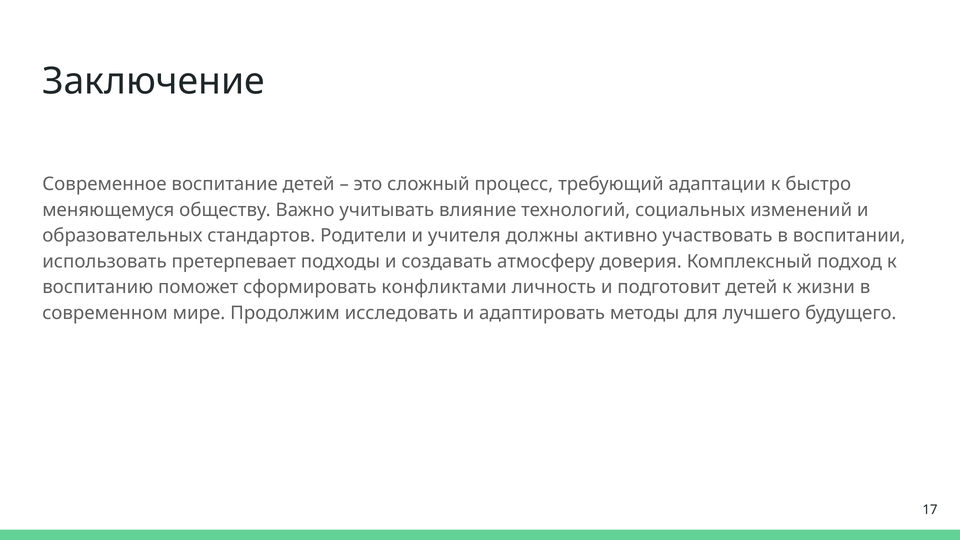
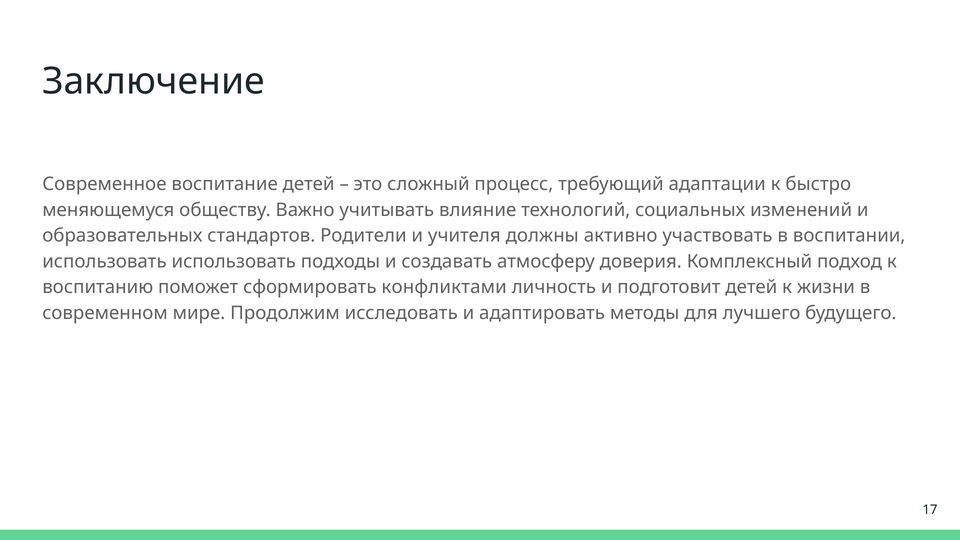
использовать претерпевает: претерпевает -> использовать
